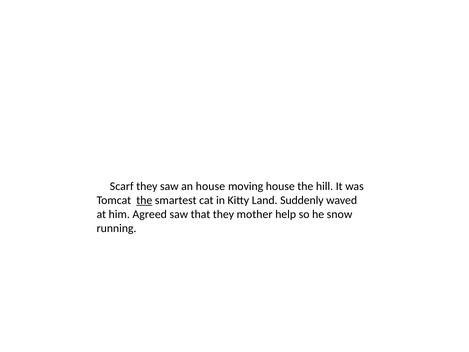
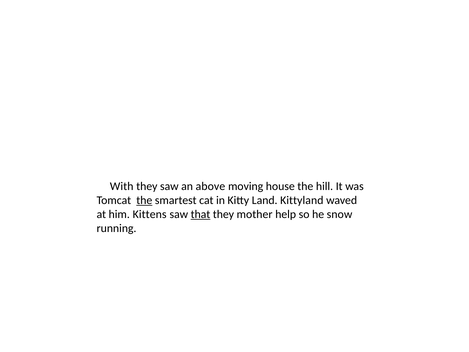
Scarf: Scarf -> With
an house: house -> above
Suddenly: Suddenly -> Kittyland
Agreed: Agreed -> Kittens
that underline: none -> present
